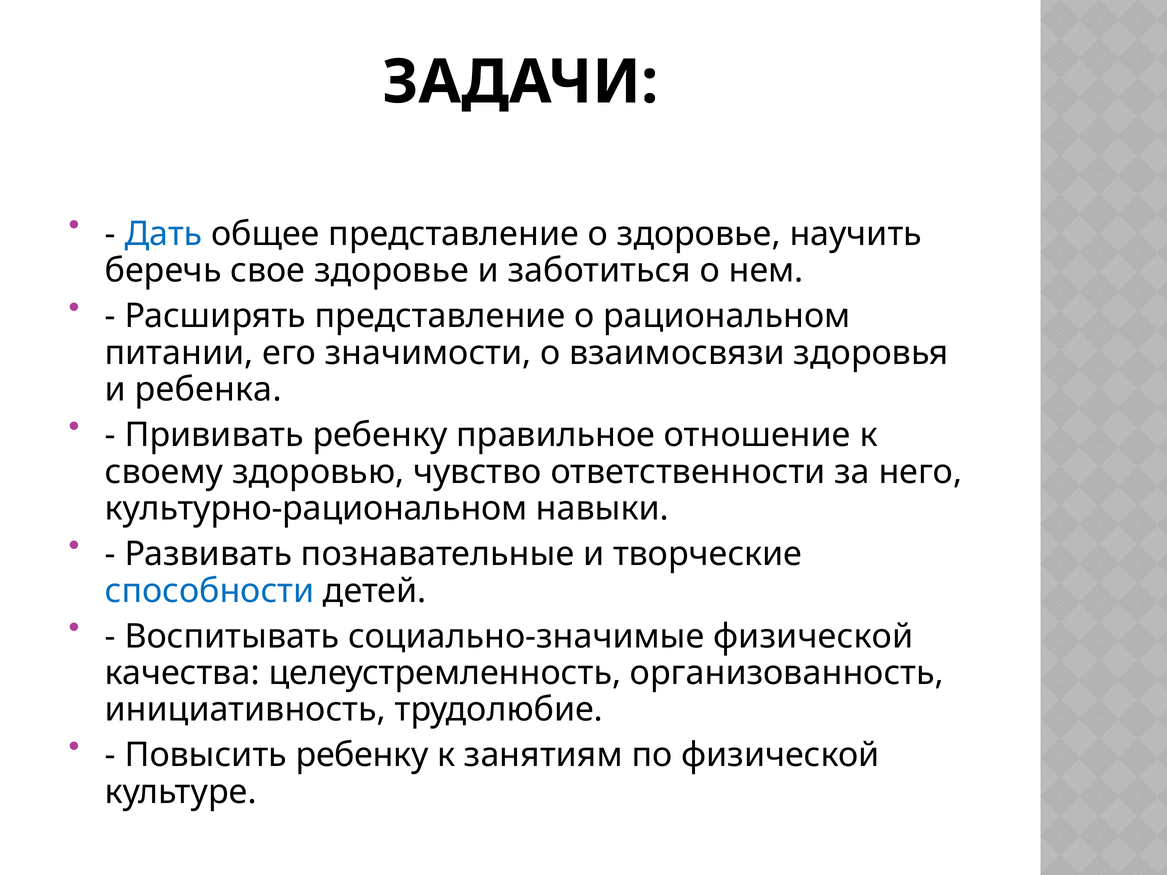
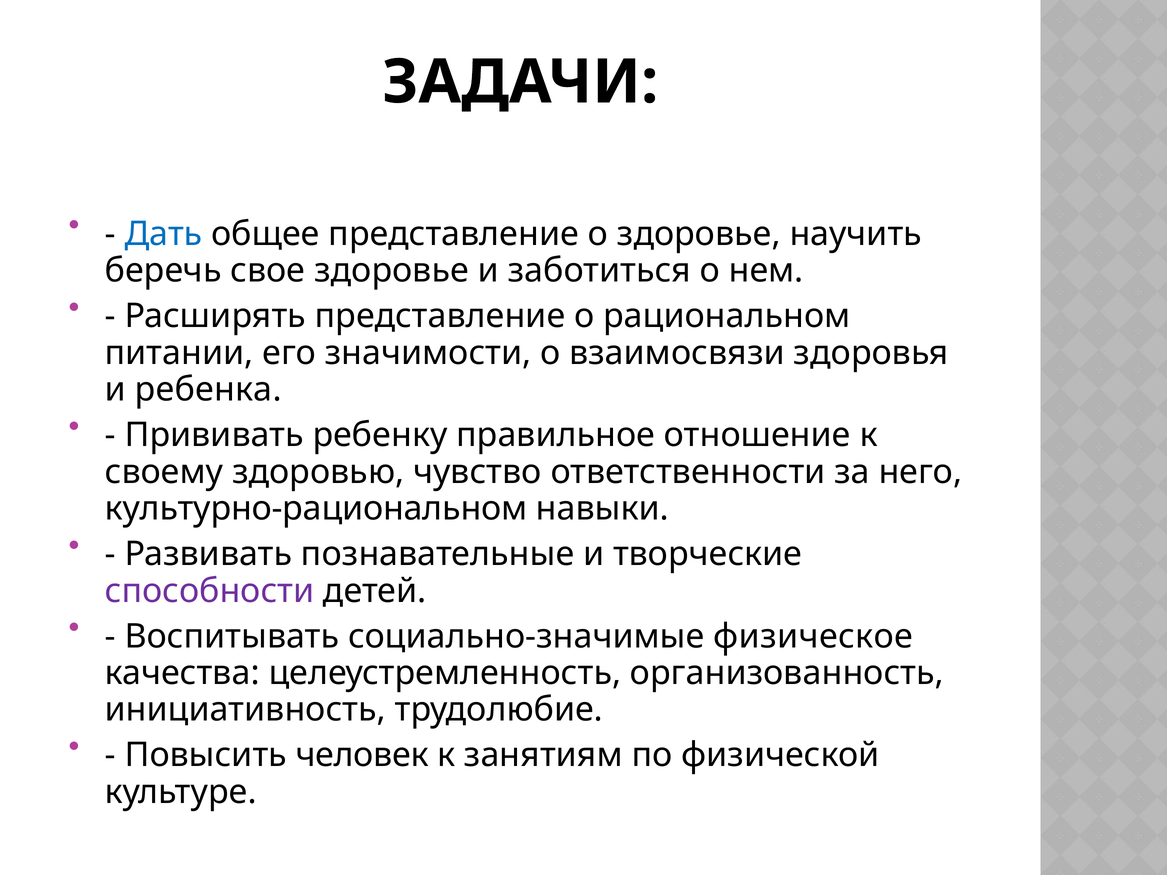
способности colour: blue -> purple
социально-значимые физической: физической -> физическое
Повысить ребенку: ребенку -> человек
